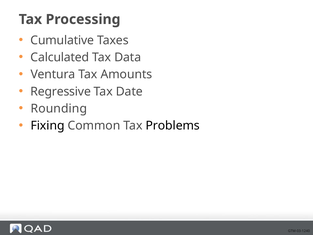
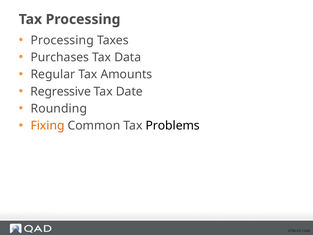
Cumulative at (62, 40): Cumulative -> Processing
Calculated: Calculated -> Purchases
Ventura: Ventura -> Regular
Fixing colour: black -> orange
